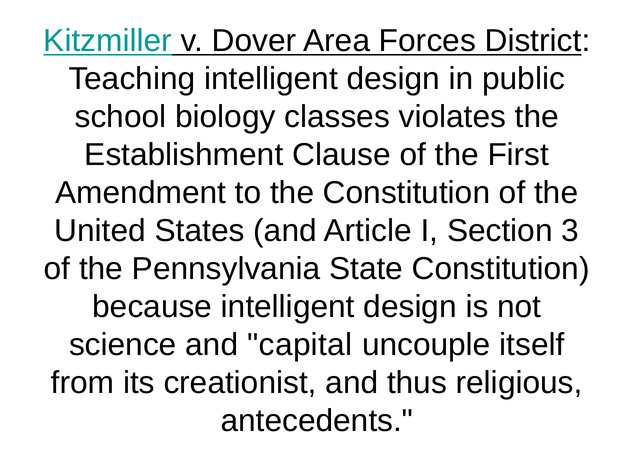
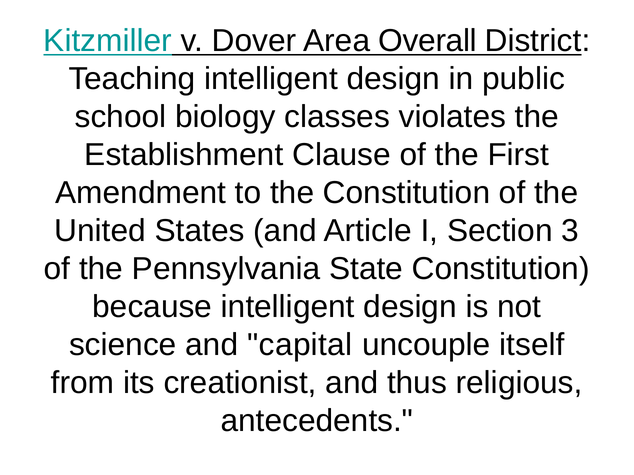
Forces: Forces -> Overall
